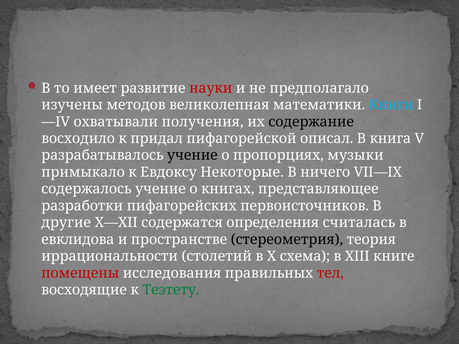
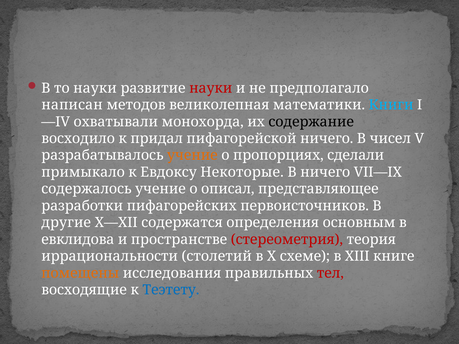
то имеет: имеет -> науки
изучены: изучены -> написан
получения: получения -> монохорда
пифагорейской описал: описал -> ничего
книга: книга -> чисел
учение at (192, 155) colour: black -> orange
музыки: музыки -> сделали
книгах: книгах -> описал
считалась: считалась -> основным
стереометрия colour: black -> red
схема: схема -> схеме
помещены colour: red -> orange
Теэтету colour: green -> blue
